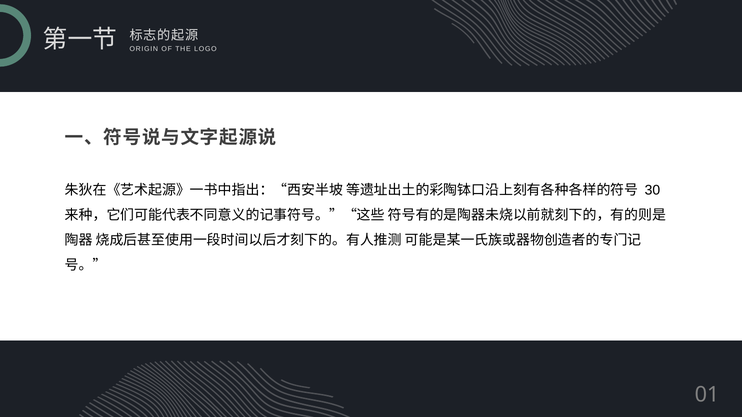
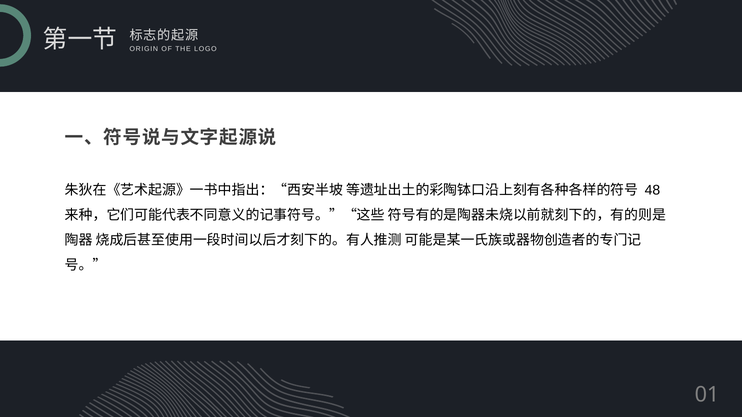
30: 30 -> 48
